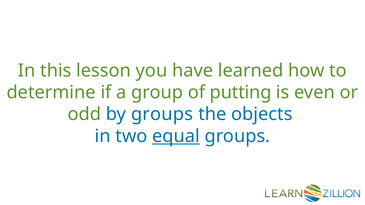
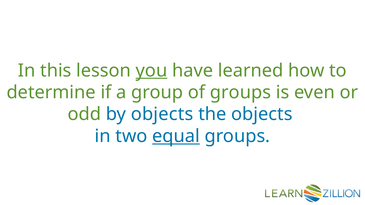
you underline: none -> present
of putting: putting -> groups
by groups: groups -> objects
